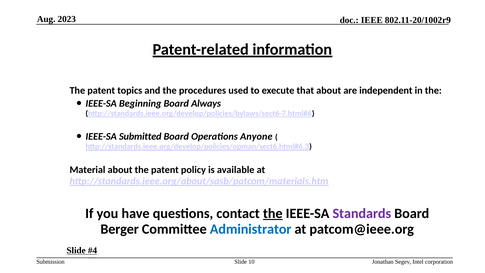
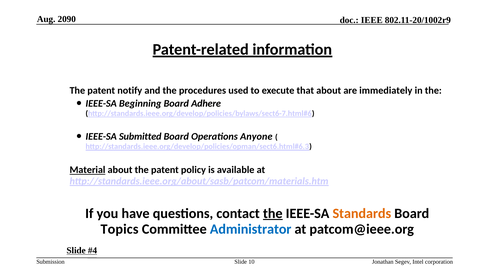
2023: 2023 -> 2090
topics: topics -> notify
independent: independent -> immediately
Always: Always -> Adhere
Material underline: none -> present
Standards colour: purple -> orange
Berger: Berger -> Topics
